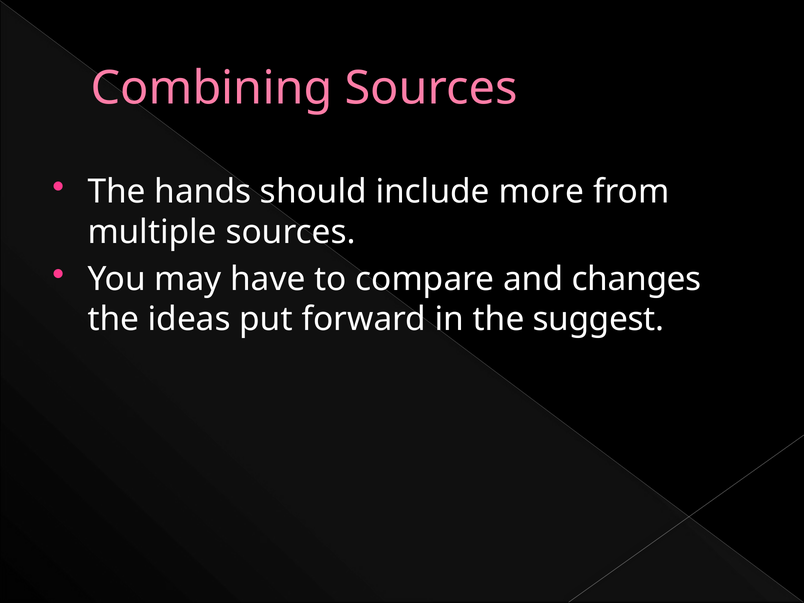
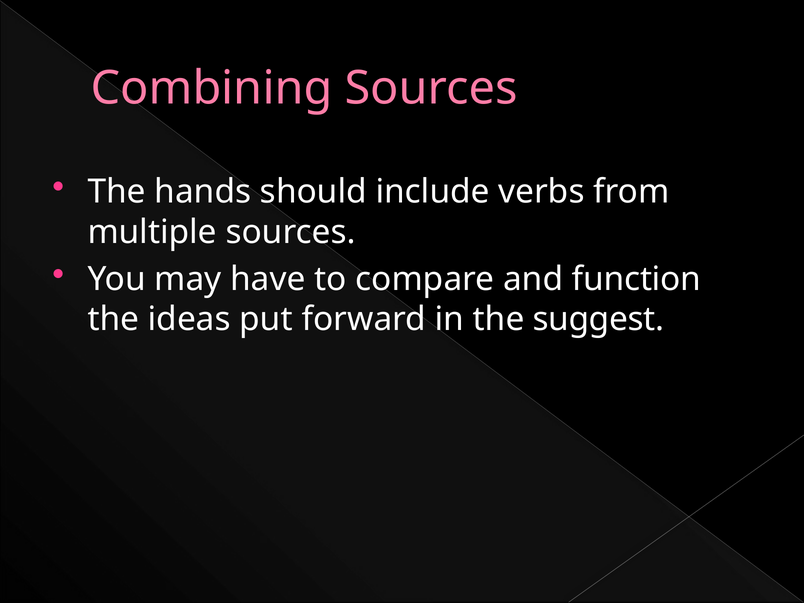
more: more -> verbs
changes: changes -> function
